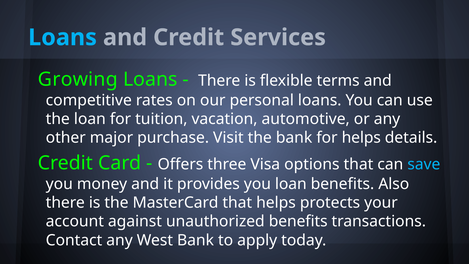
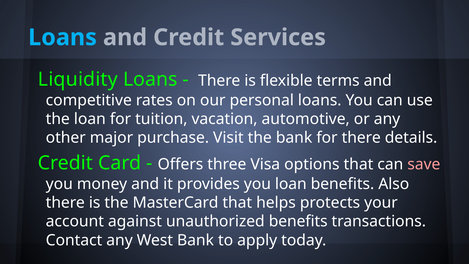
Growing: Growing -> Liquidity
for helps: helps -> there
save colour: light blue -> pink
